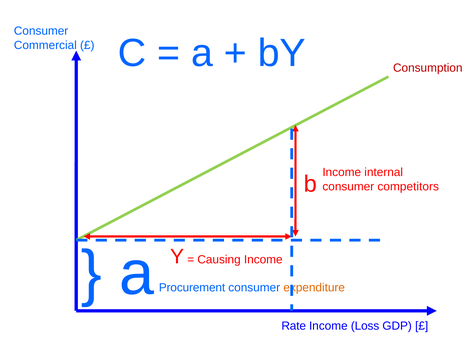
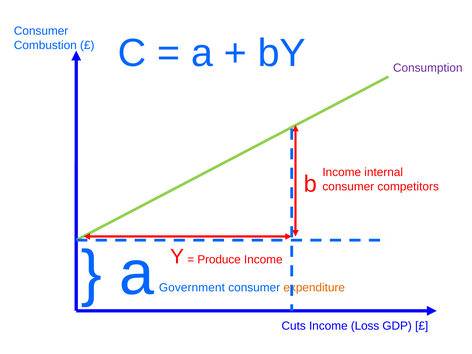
Commercial: Commercial -> Combustion
Consumption colour: red -> purple
Causing: Causing -> Produce
Procurement: Procurement -> Government
Rate: Rate -> Cuts
